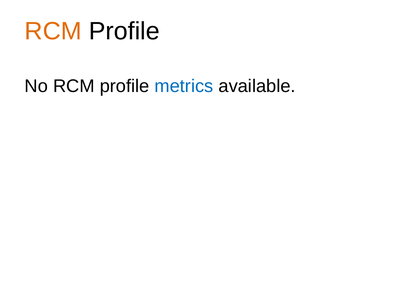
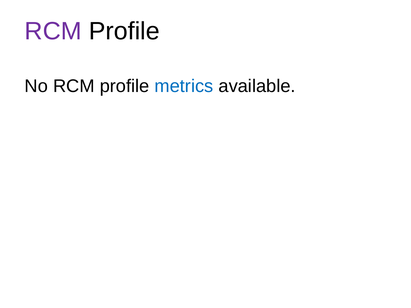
RCM at (53, 31) colour: orange -> purple
